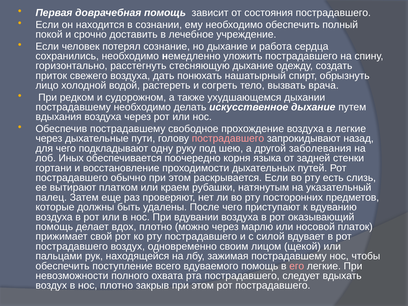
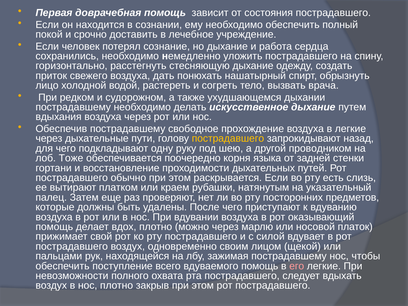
пострадавшего at (228, 139) colour: pink -> yellow
заболевания: заболевания -> проводником
Иных: Иных -> Тоже
